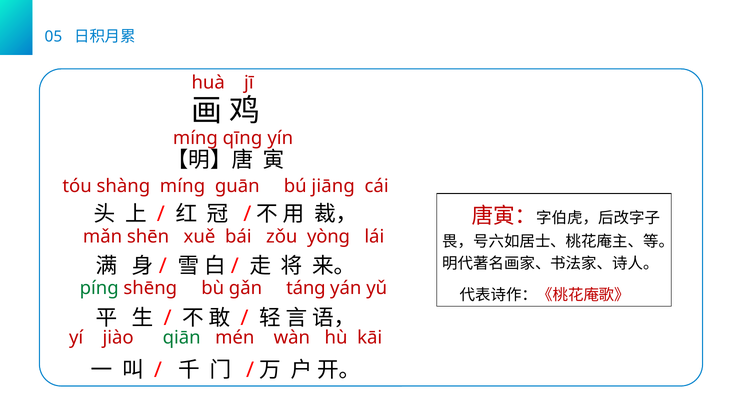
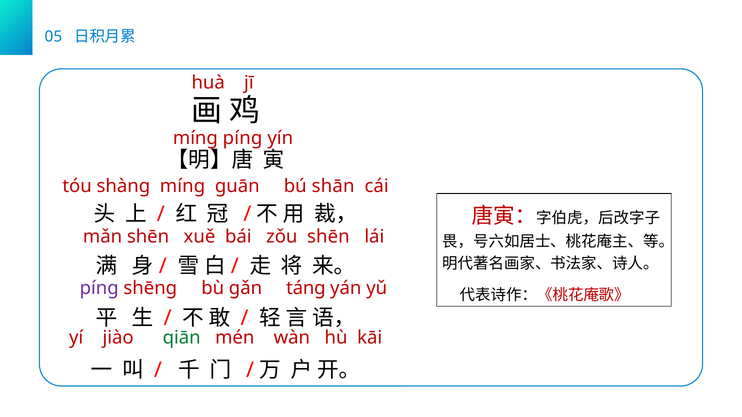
mínɡ qīnɡ: qīnɡ -> pínɡ
jiānɡ: jiānɡ -> shān
zǒu yònɡ: yònɡ -> shēn
pínɡ at (99, 289) colour: green -> purple
